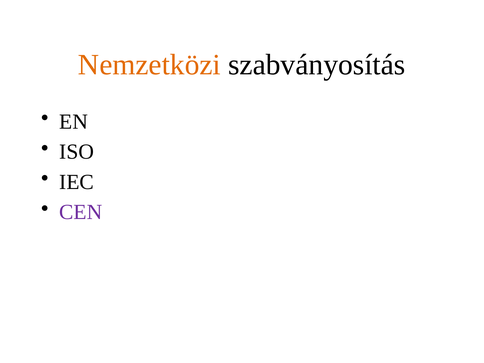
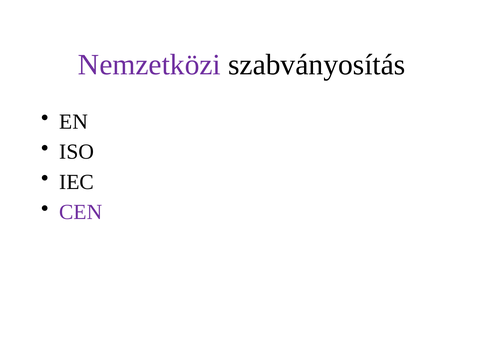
Nemzetközi colour: orange -> purple
